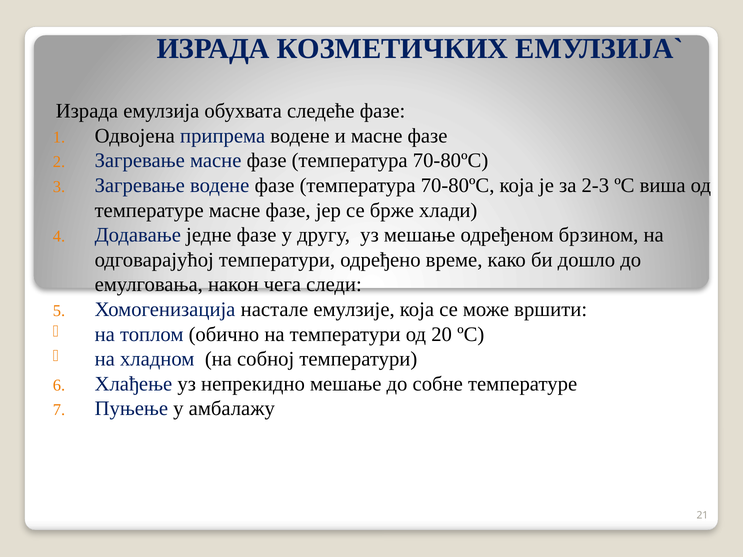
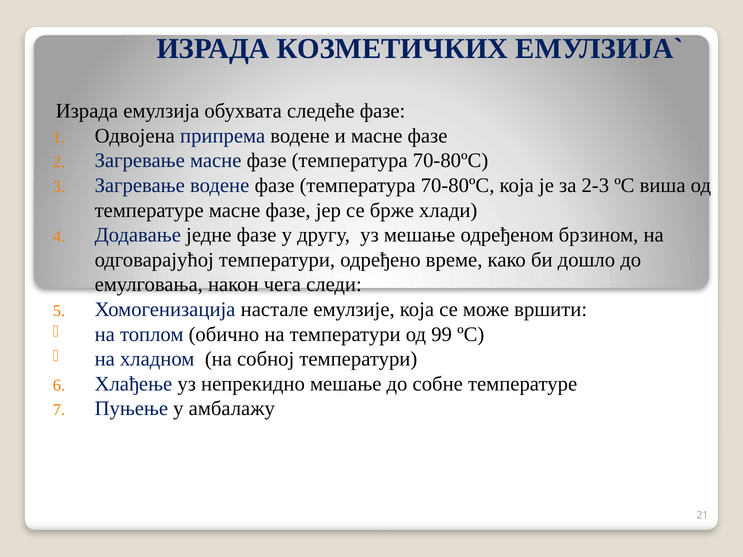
20: 20 -> 99
